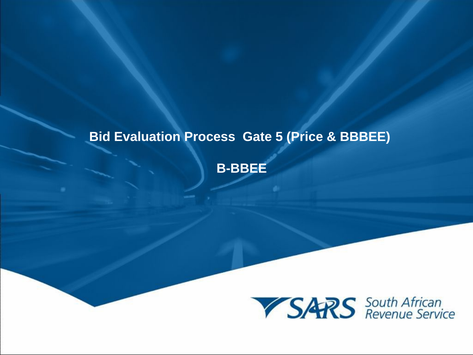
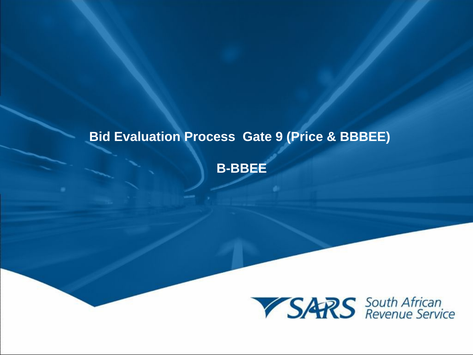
5: 5 -> 9
